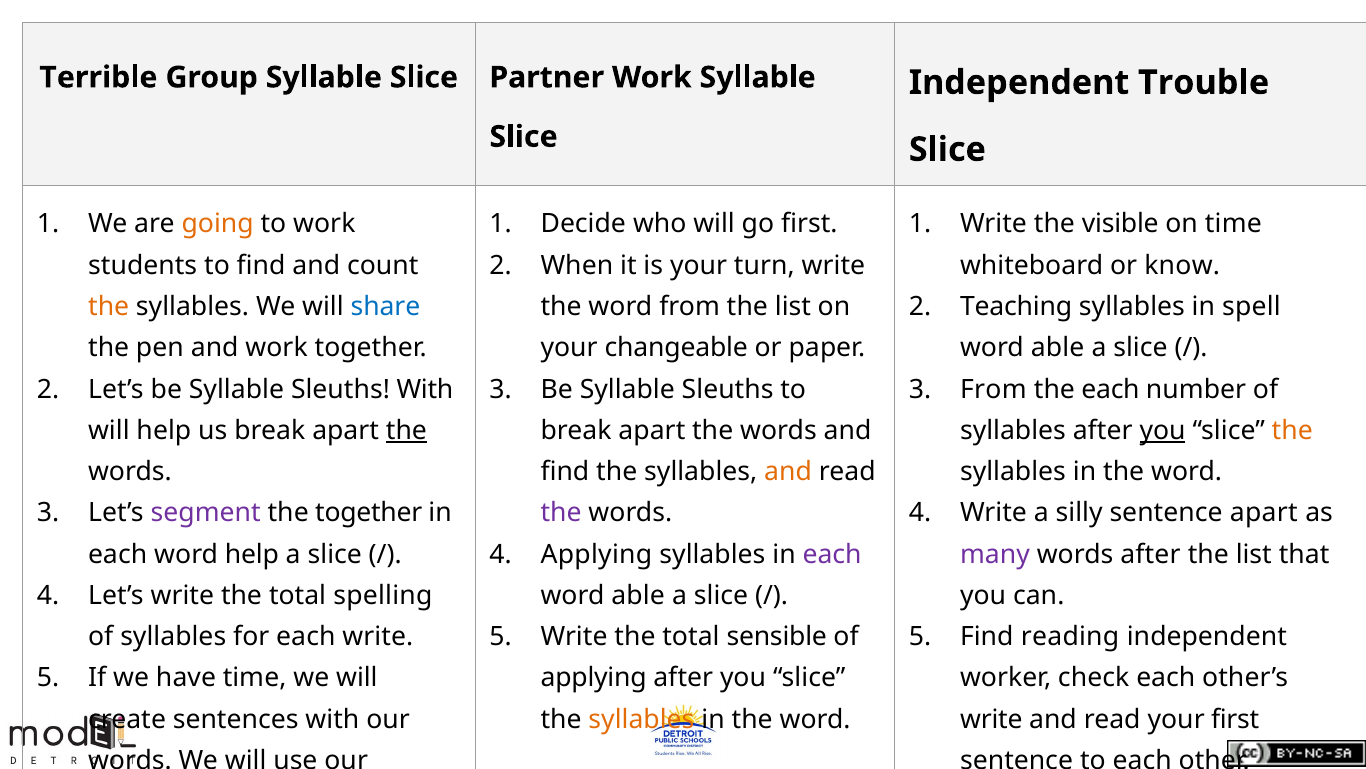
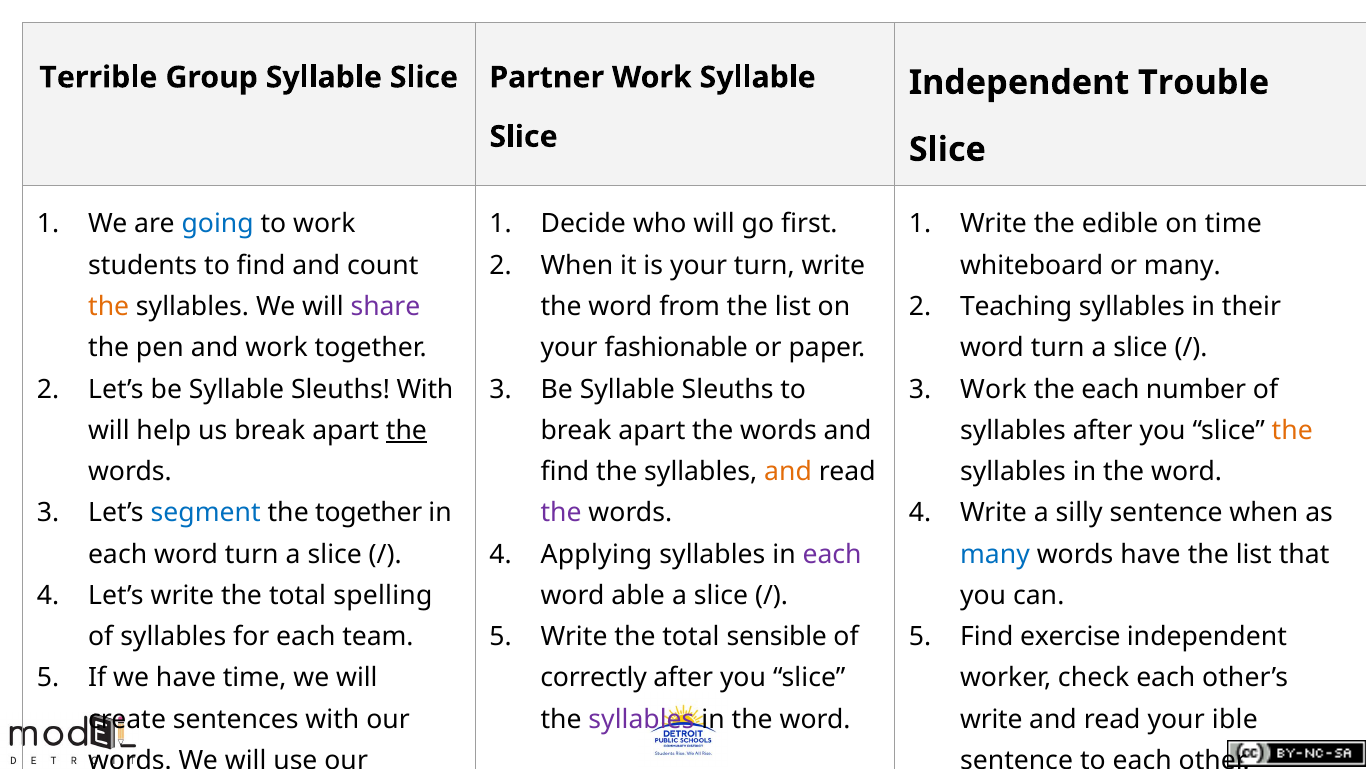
going colour: orange -> blue
visible: visible -> edible
or know: know -> many
share colour: blue -> purple
spell: spell -> their
changeable: changeable -> fashionable
able at (1058, 348): able -> turn
From at (993, 389): From -> Work
you at (1163, 430) underline: present -> none
segment colour: purple -> blue
sentence apart: apart -> when
each word help: help -> turn
many at (995, 554) colour: purple -> blue
words after: after -> have
each write: write -> team
Find reading: reading -> exercise
applying at (594, 678): applying -> correctly
syllables at (641, 719) colour: orange -> purple
your first: first -> ible
